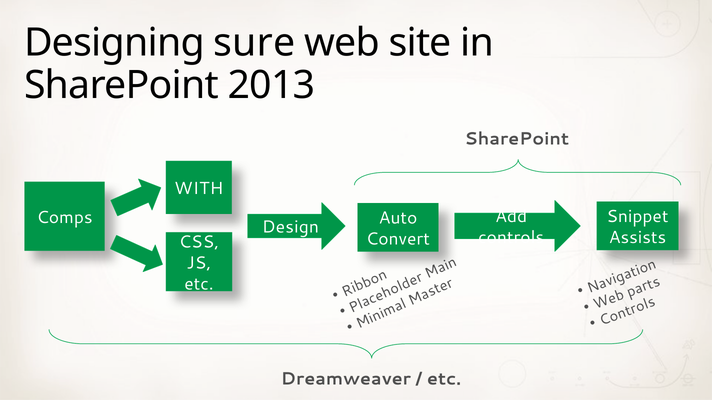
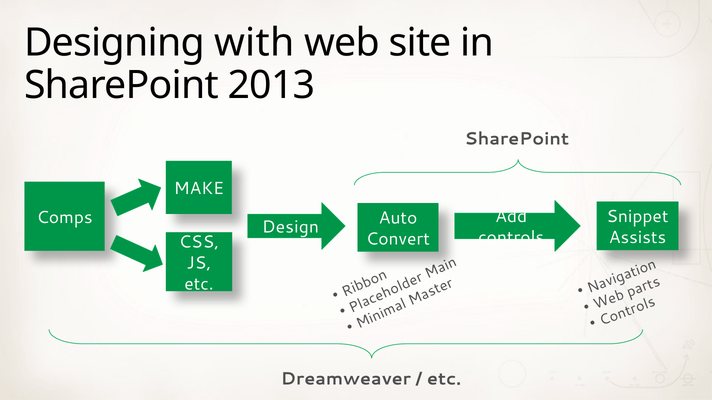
sure: sure -> with
WITH: WITH -> MAKE
